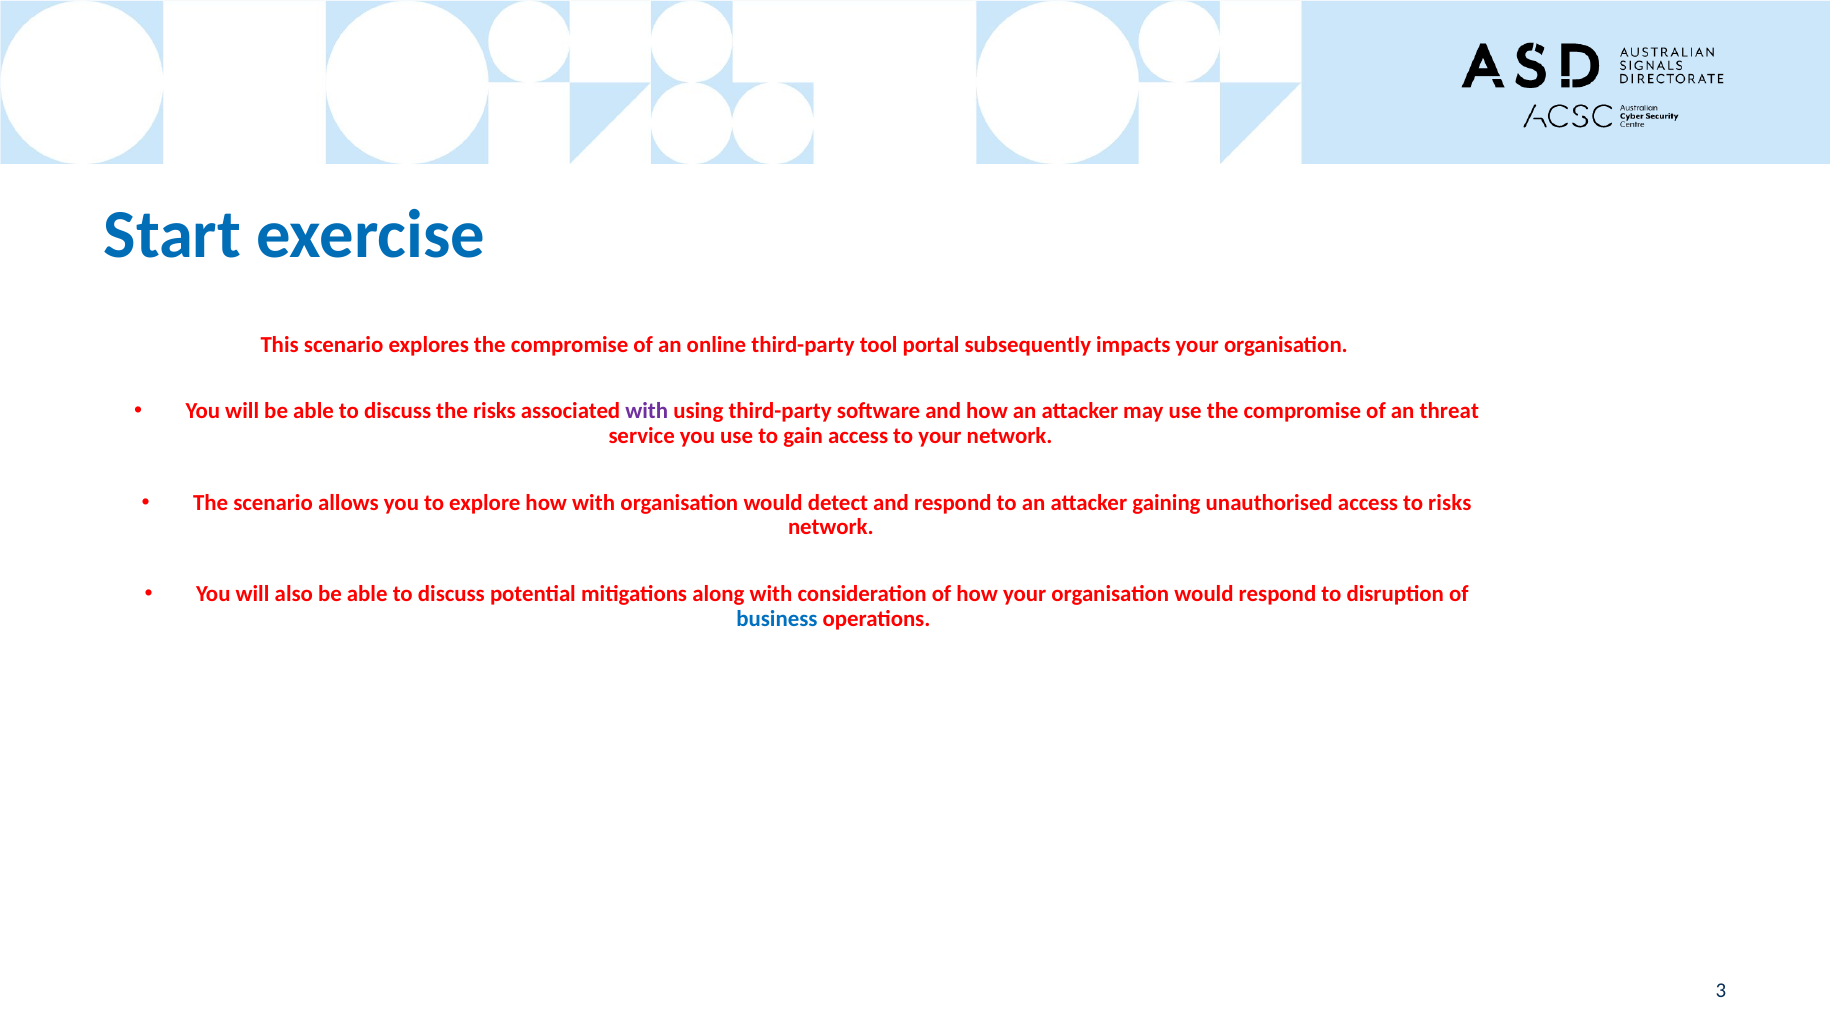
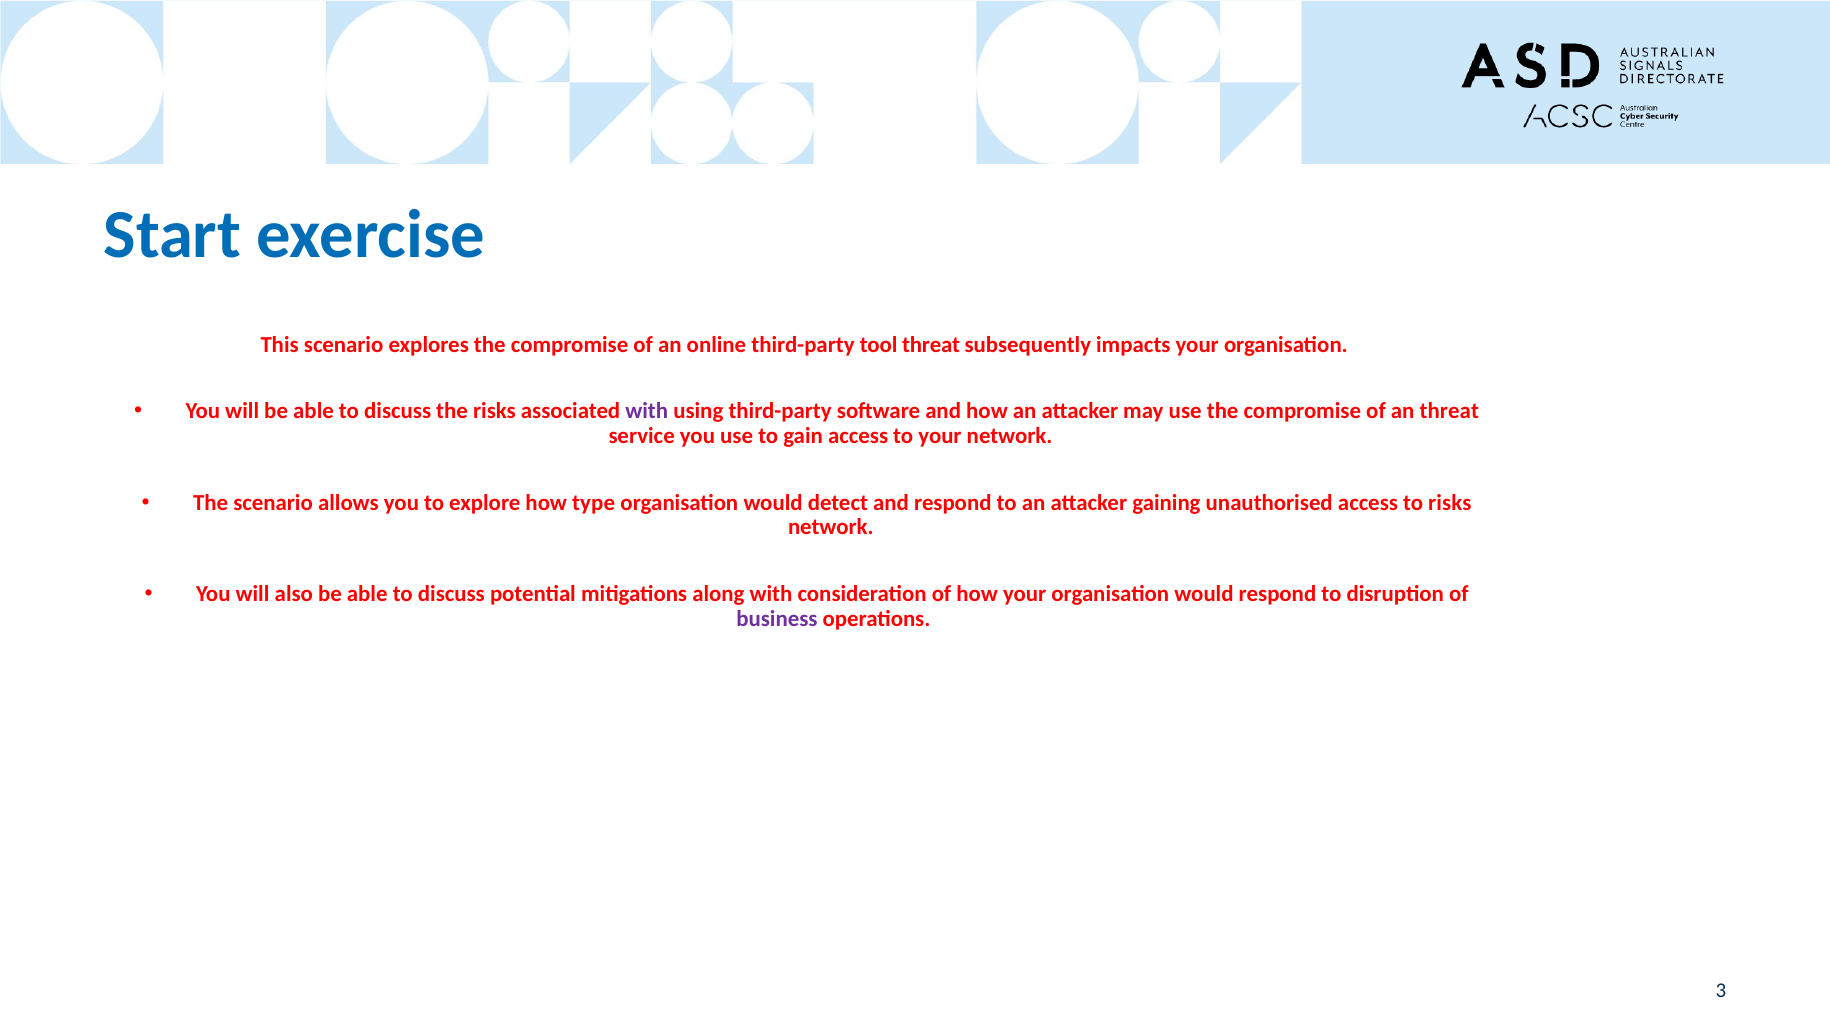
tool portal: portal -> threat
how with: with -> type
business colour: blue -> purple
